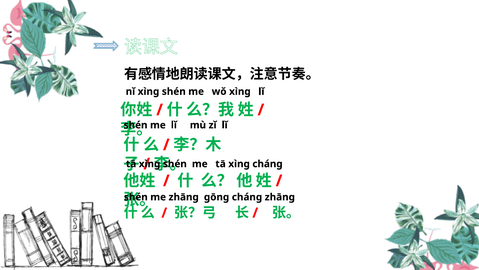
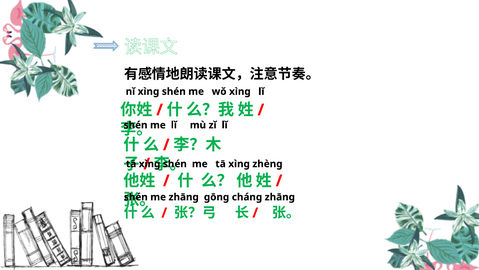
xìng cháng: cháng -> zhèng
